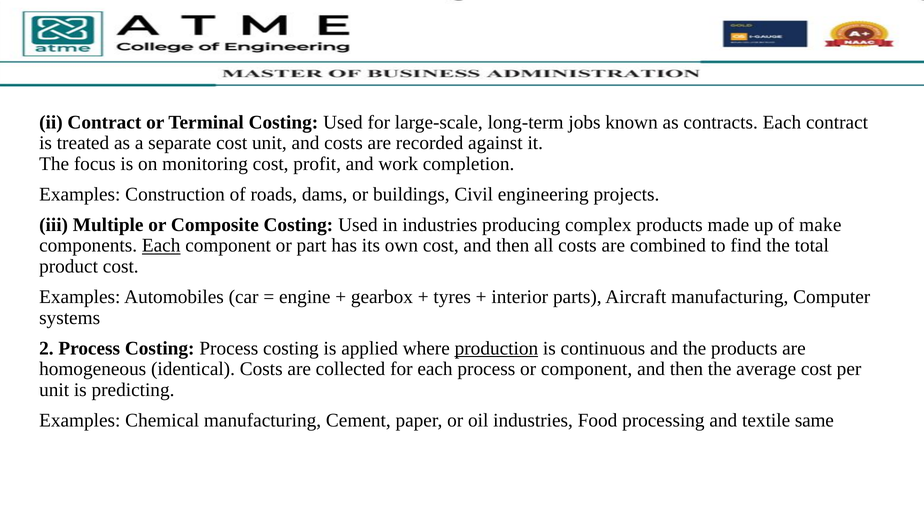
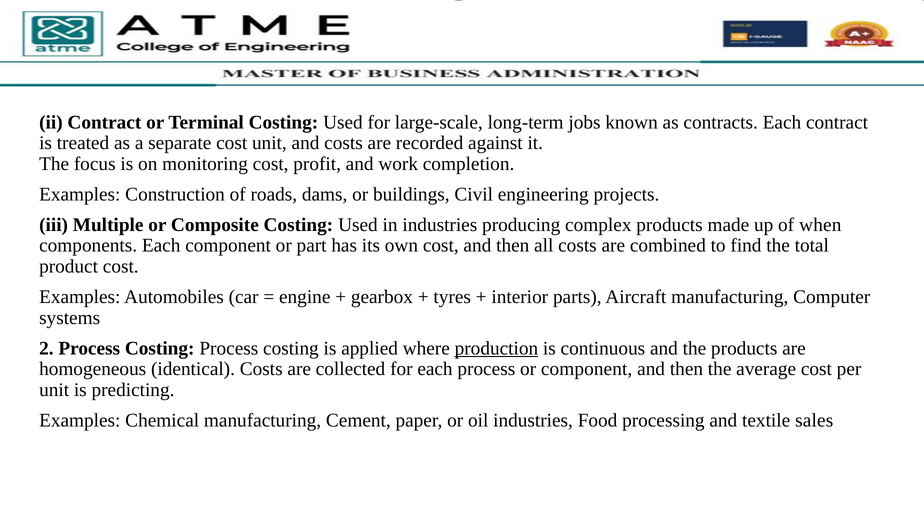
make: make -> when
Each at (161, 245) underline: present -> none
same: same -> sales
